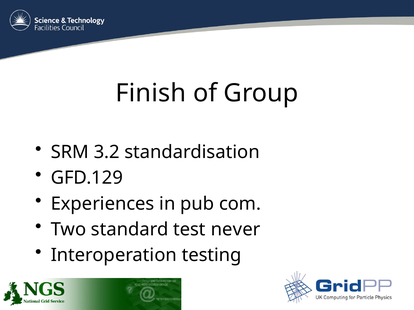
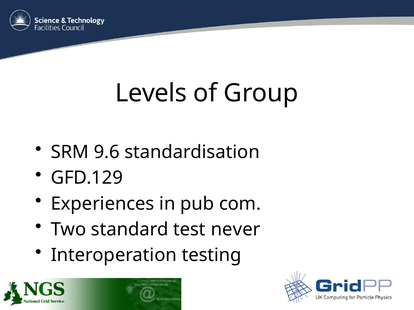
Finish: Finish -> Levels
3.2: 3.2 -> 9.6
